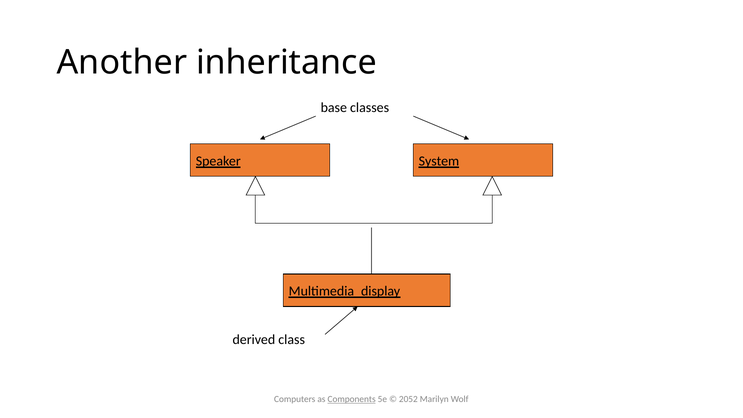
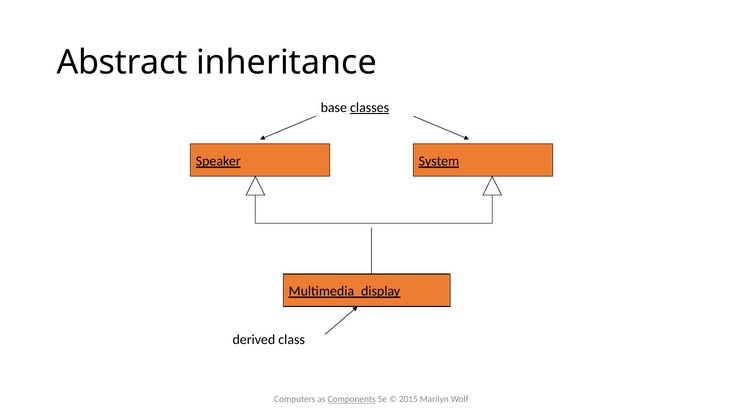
Another: Another -> Abstract
classes underline: none -> present
2052: 2052 -> 2015
